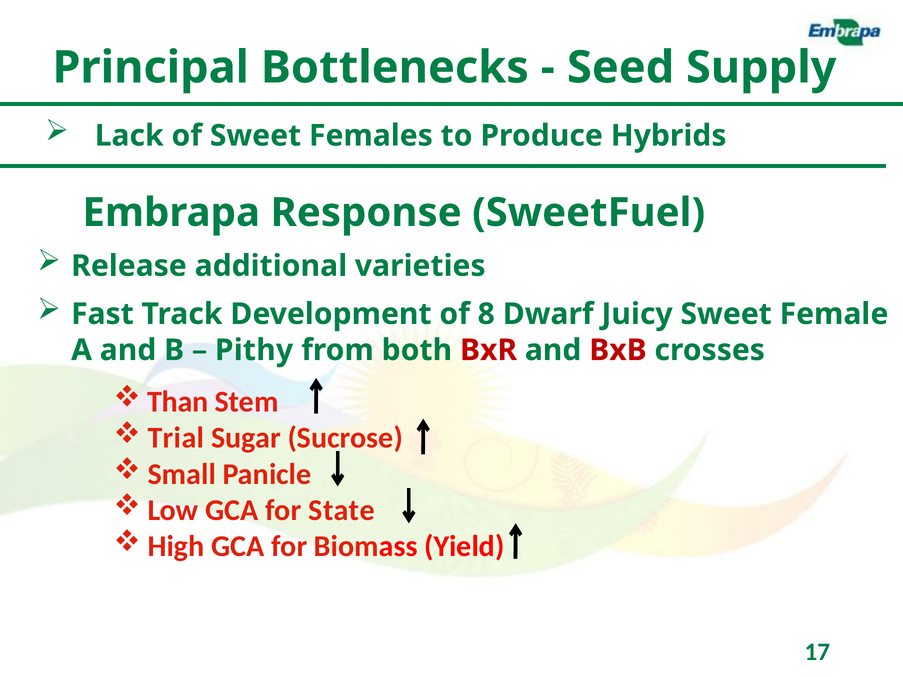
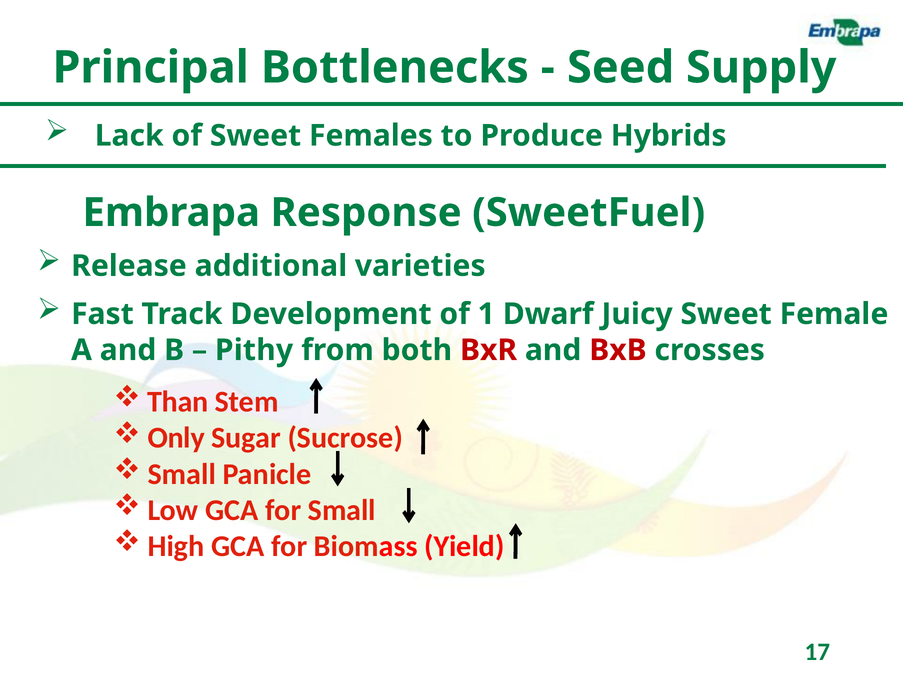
8: 8 -> 1
Trial: Trial -> Only
for State: State -> Small
